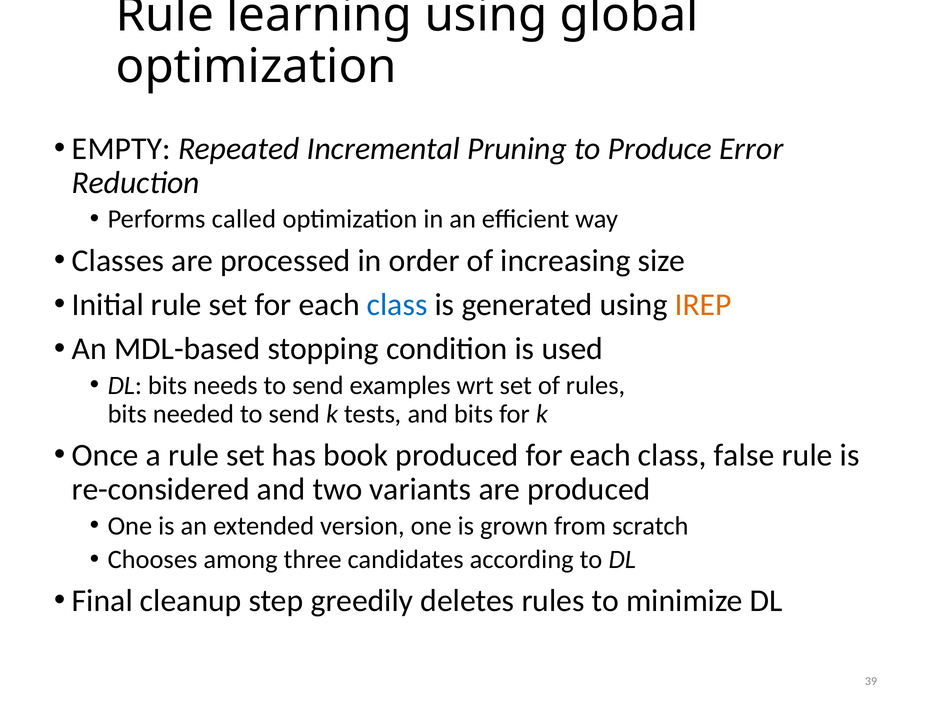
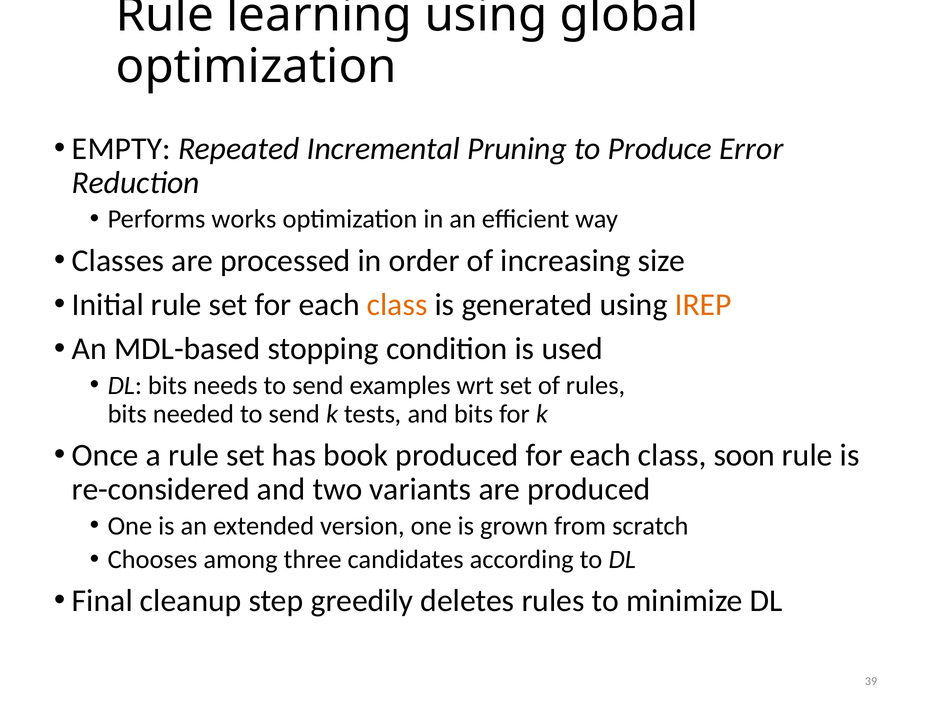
called: called -> works
class at (397, 305) colour: blue -> orange
false: false -> soon
